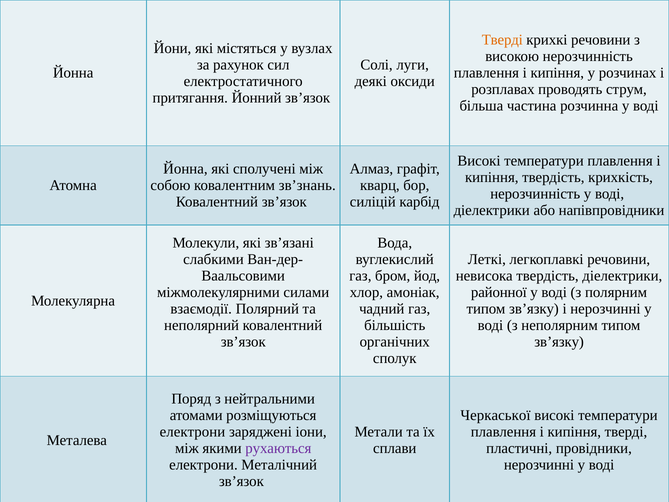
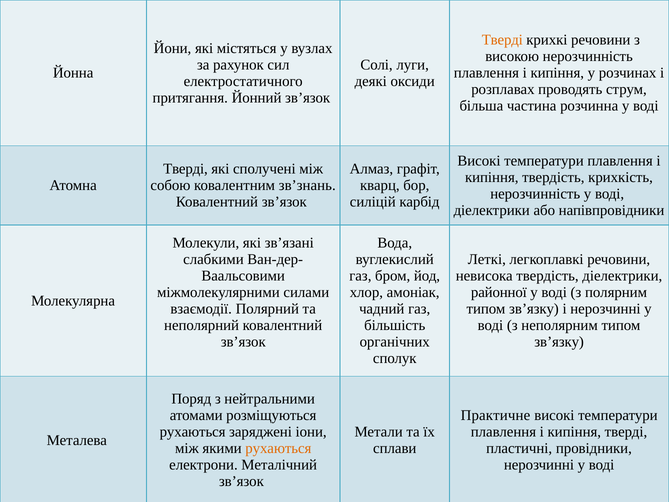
Йонна at (185, 169): Йонна -> Тверді
Черкаської: Черкаської -> Практичне
електрони at (192, 432): електрони -> рухаються
рухаються at (278, 448) colour: purple -> orange
